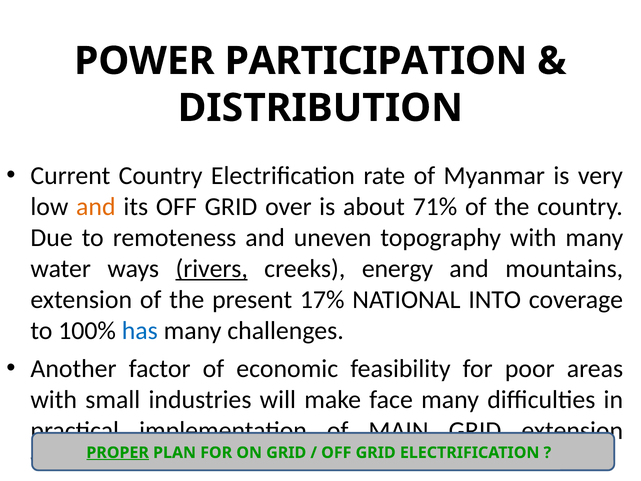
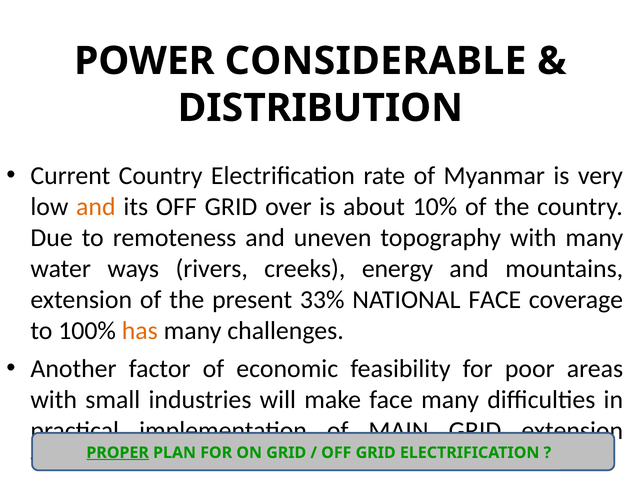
PARTICIPATION: PARTICIPATION -> CONSIDERABLE
71%: 71% -> 10%
rivers underline: present -> none
17%: 17% -> 33%
NATIONAL INTO: INTO -> FACE
has colour: blue -> orange
